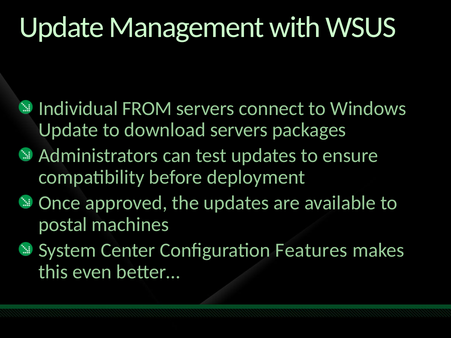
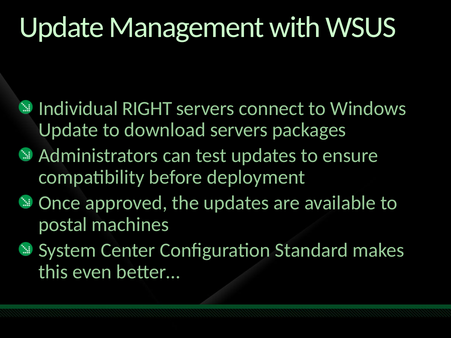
FROM: FROM -> RIGHT
Features: Features -> Standard
